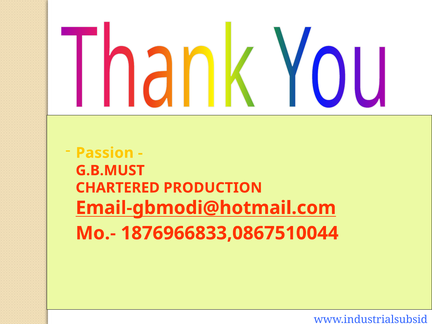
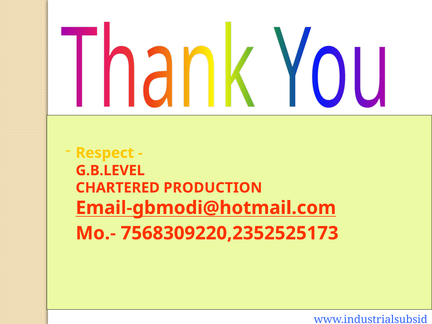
Passion: Passion -> Respect
G.B.MUST: G.B.MUST -> G.B.LEVEL
1876966833,0867510044: 1876966833,0867510044 -> 7568309220,2352525173
